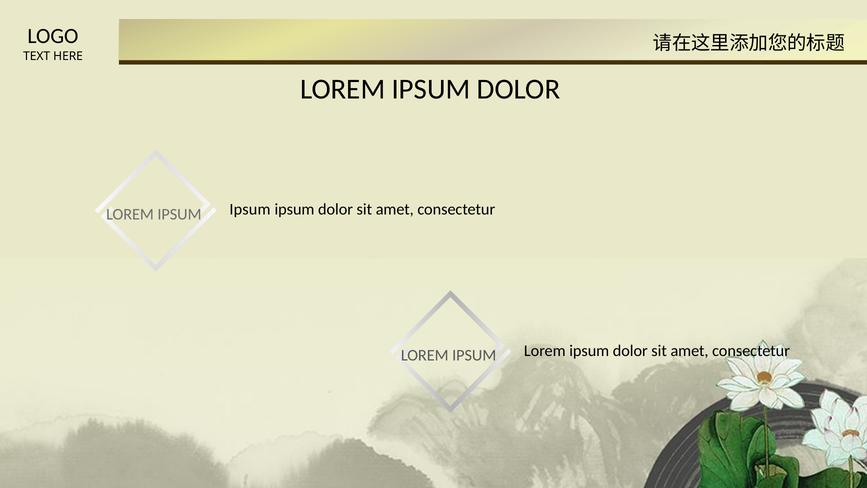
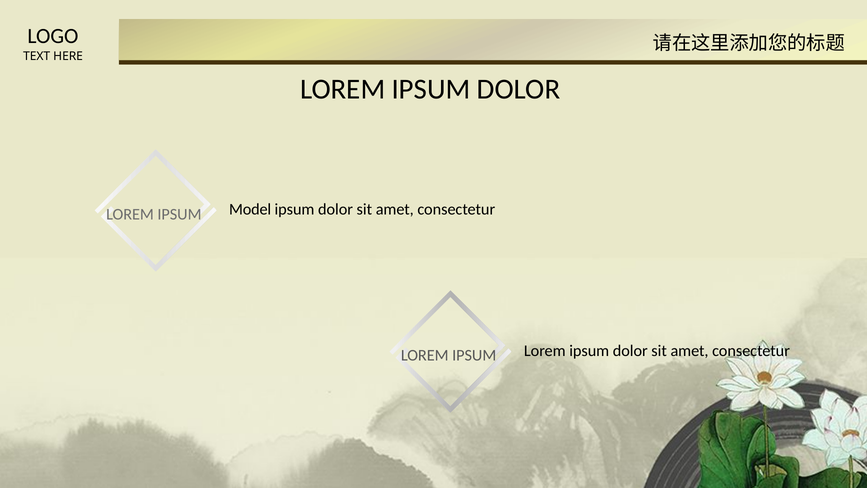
LOREM IPSUM Ipsum: Ipsum -> Model
